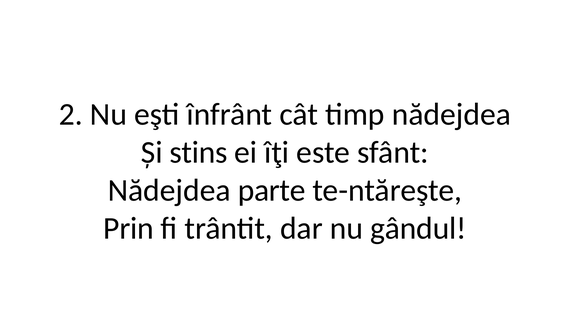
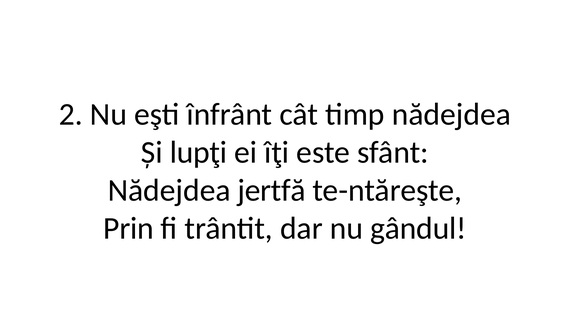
stins: stins -> lupţi
parte: parte -> jertfă
